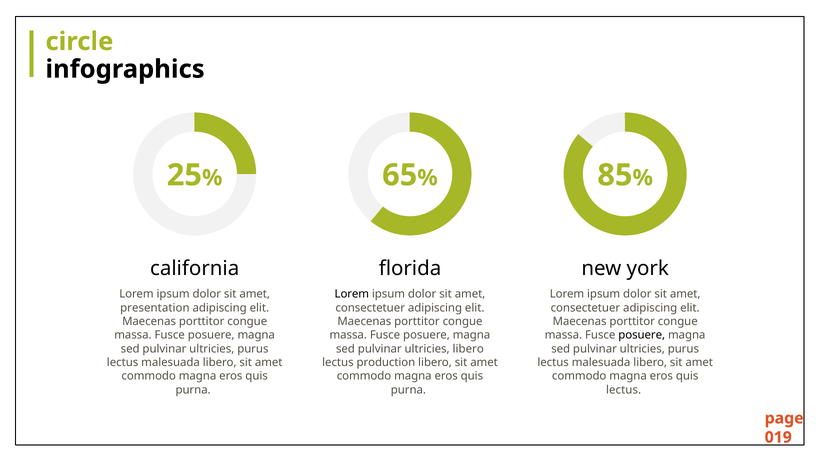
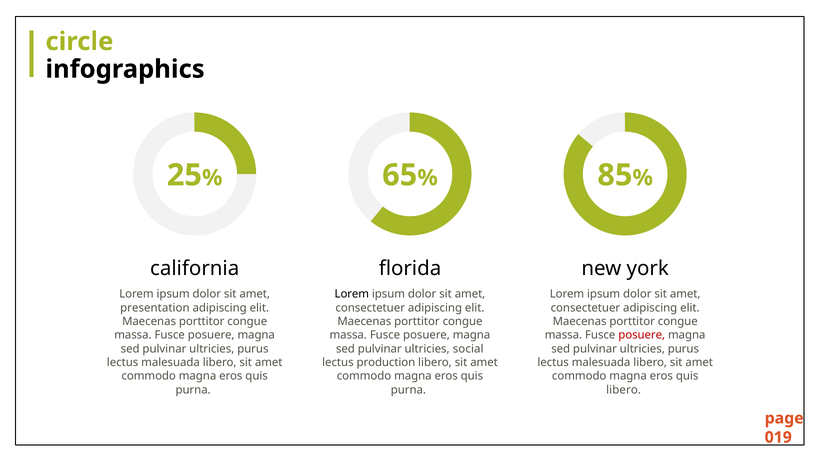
posuere at (642, 335) colour: black -> red
ultricies libero: libero -> social
lectus at (624, 390): lectus -> libero
